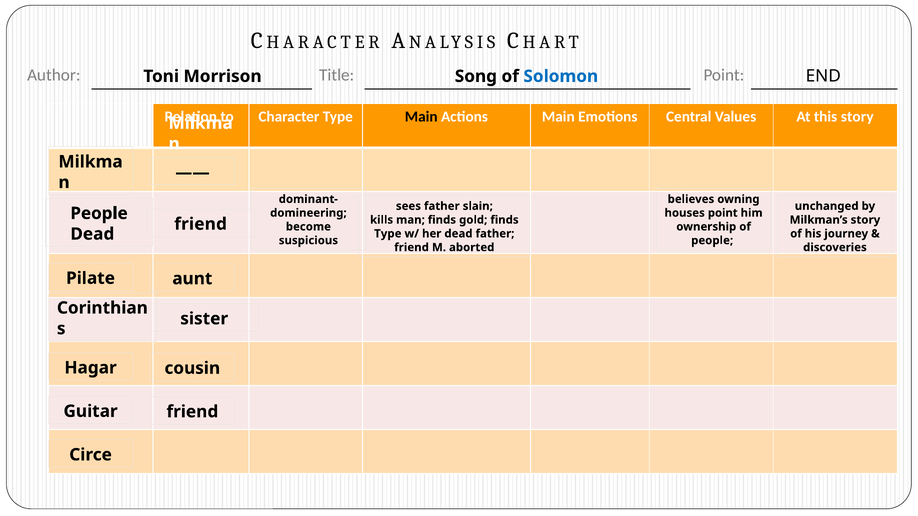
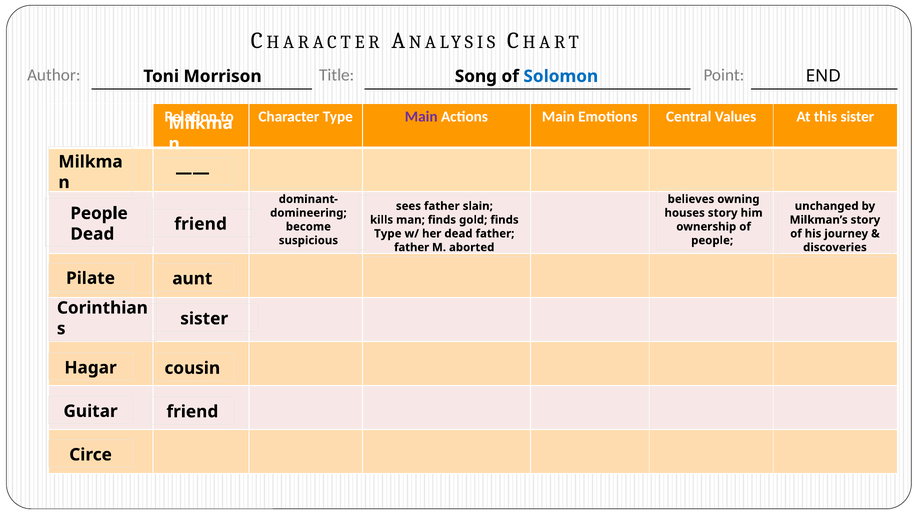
Main at (421, 117) colour: black -> purple
this story: story -> sister
houses point: point -> story
friend at (412, 248): friend -> father
